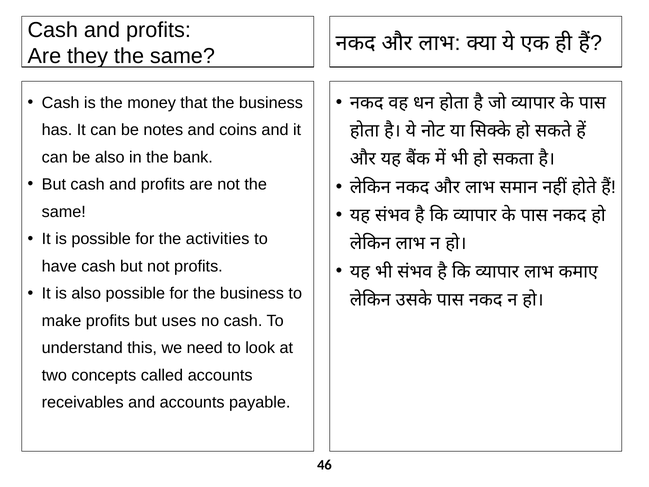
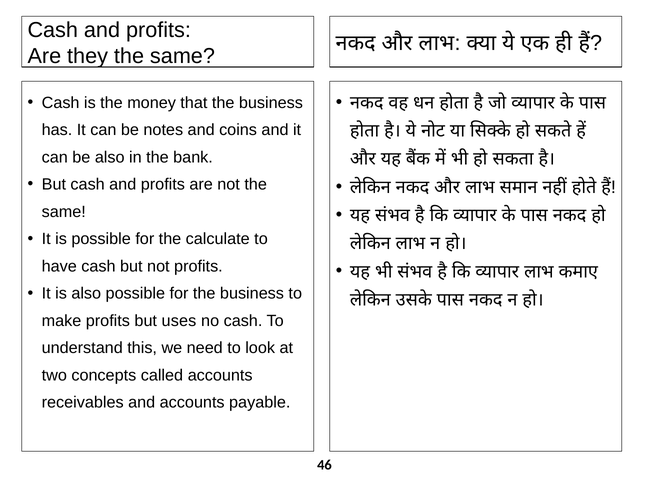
activities: activities -> calculate
